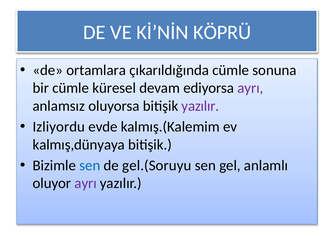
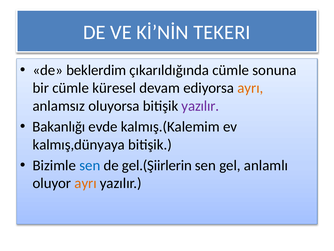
KÖPRÜ: KÖPRÜ -> TEKERI
ortamlara: ortamlara -> beklerdim
ayrı at (250, 88) colour: purple -> orange
Izliyordu: Izliyordu -> Bakanlığı
gel.(Soruyu: gel.(Soruyu -> gel.(Şiirlerin
ayrı at (86, 183) colour: purple -> orange
